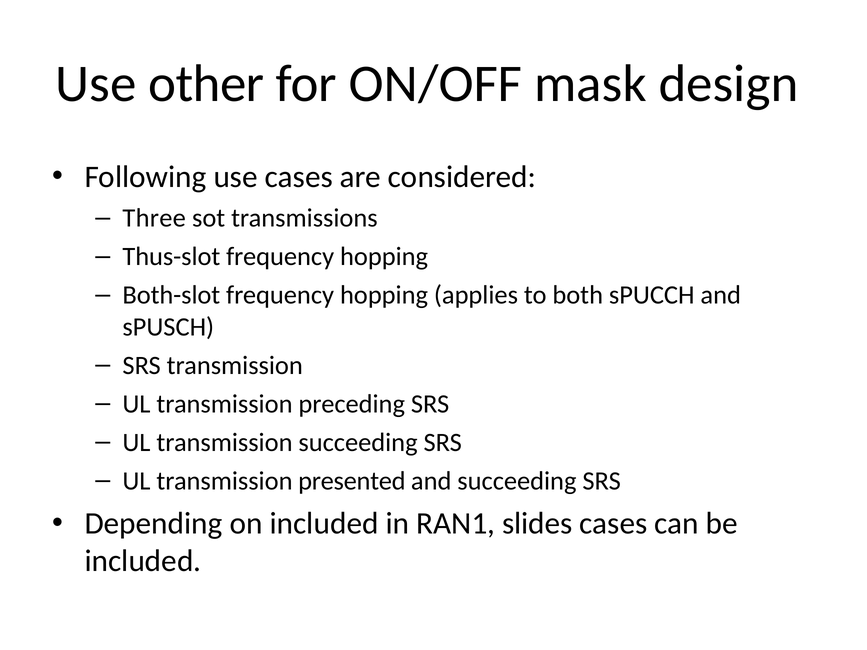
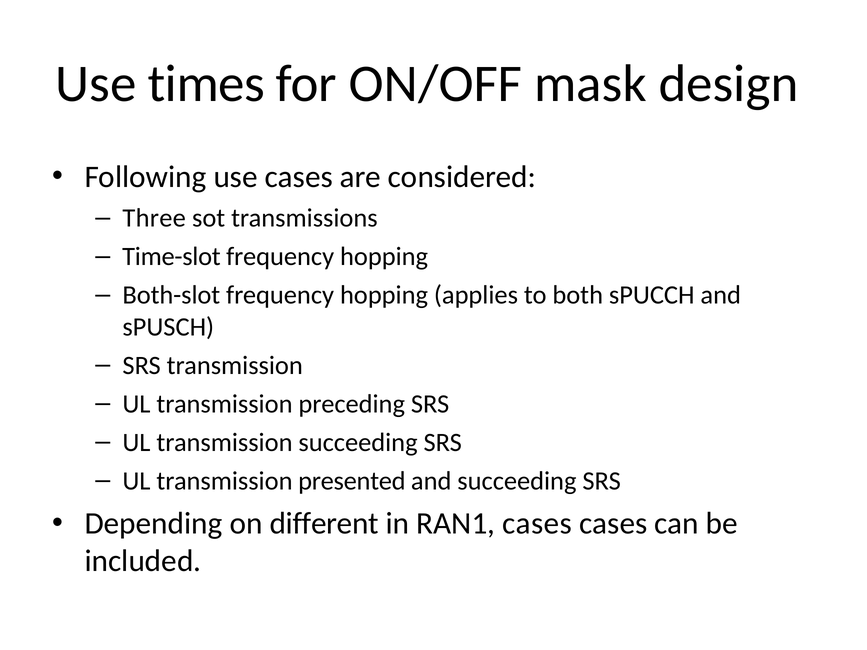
other: other -> times
Thus-slot: Thus-slot -> Time-slot
on included: included -> different
RAN1 slides: slides -> cases
